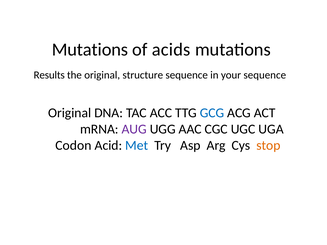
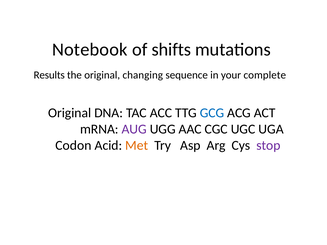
Mutations at (90, 50): Mutations -> Notebook
acids: acids -> shifts
structure: structure -> changing
your sequence: sequence -> complete
Met colour: blue -> orange
stop colour: orange -> purple
